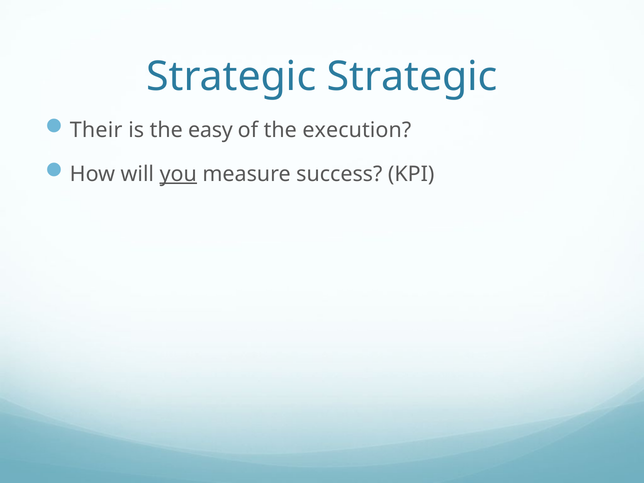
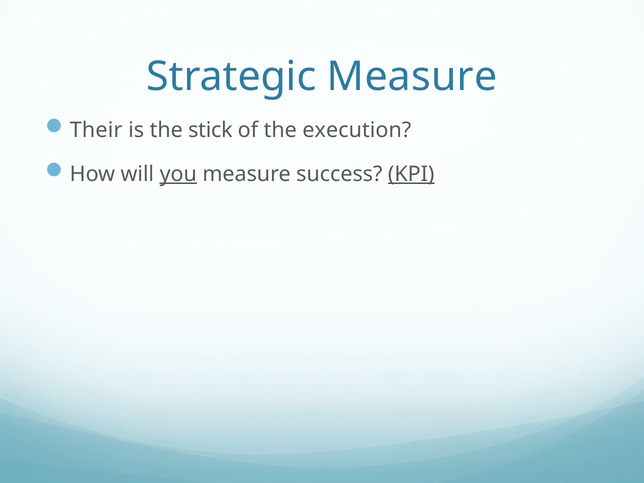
Strategic Strategic: Strategic -> Measure
easy: easy -> stick
KPI underline: none -> present
